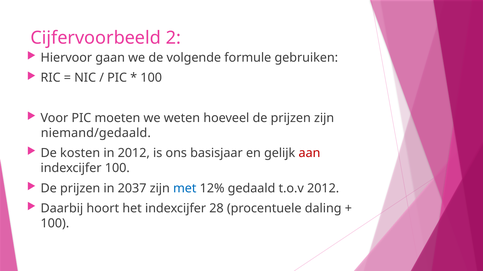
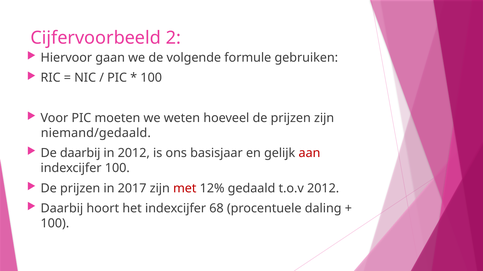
De kosten: kosten -> daarbij
2037: 2037 -> 2017
met colour: blue -> red
28: 28 -> 68
